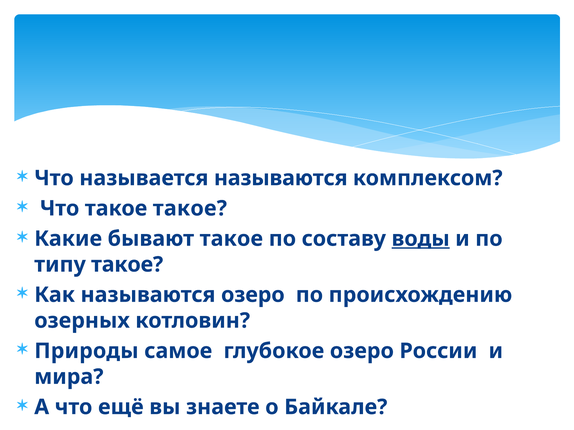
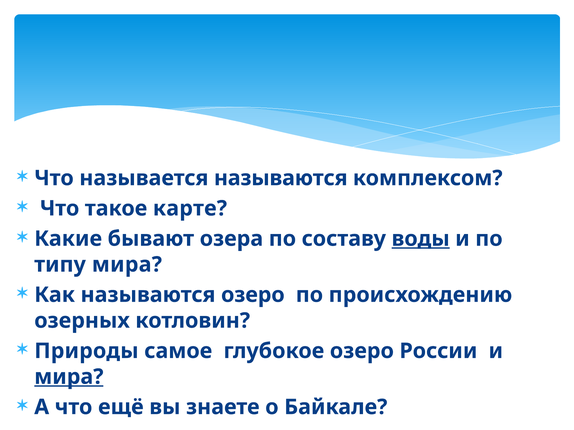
такое такое: такое -> карте
бывают такое: такое -> озера
типу такое: такое -> мира
мира at (69, 377) underline: none -> present
